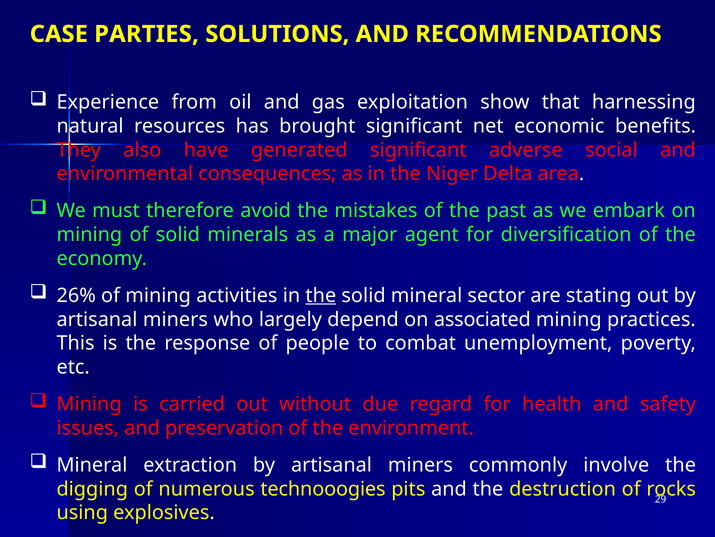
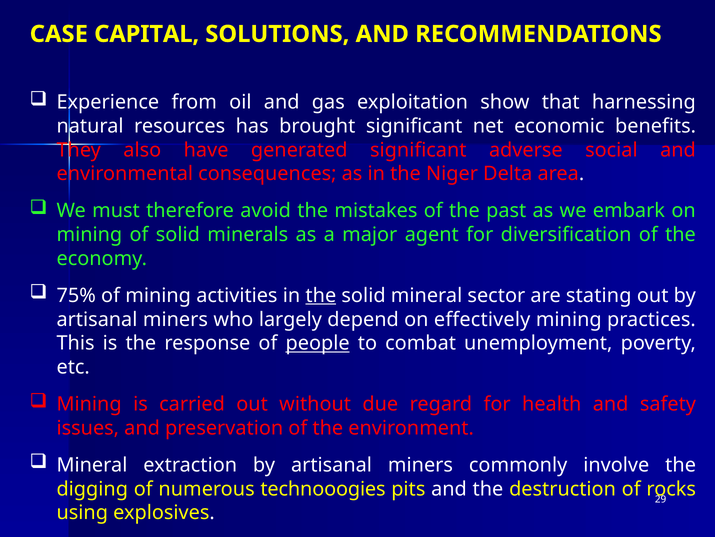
PARTIES: PARTIES -> CAPITAL
26%: 26% -> 75%
associated: associated -> effectively
people underline: none -> present
